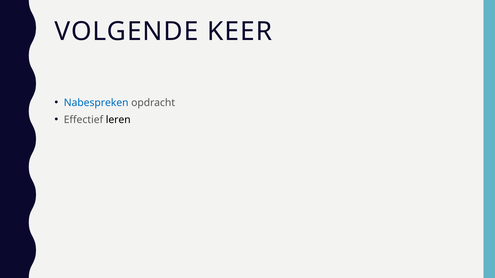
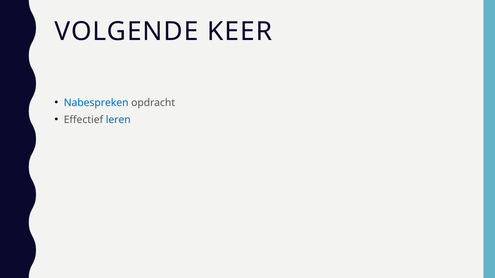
leren colour: black -> blue
